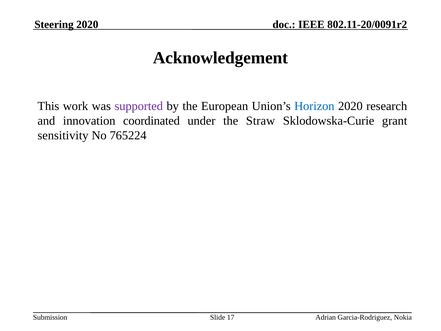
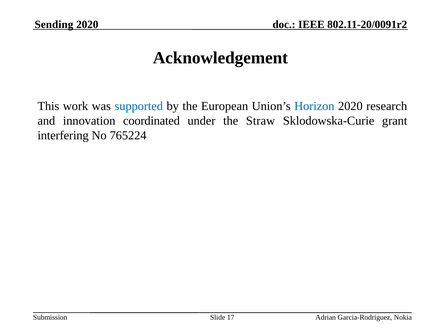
Steering: Steering -> Sending
supported colour: purple -> blue
sensitivity: sensitivity -> interfering
